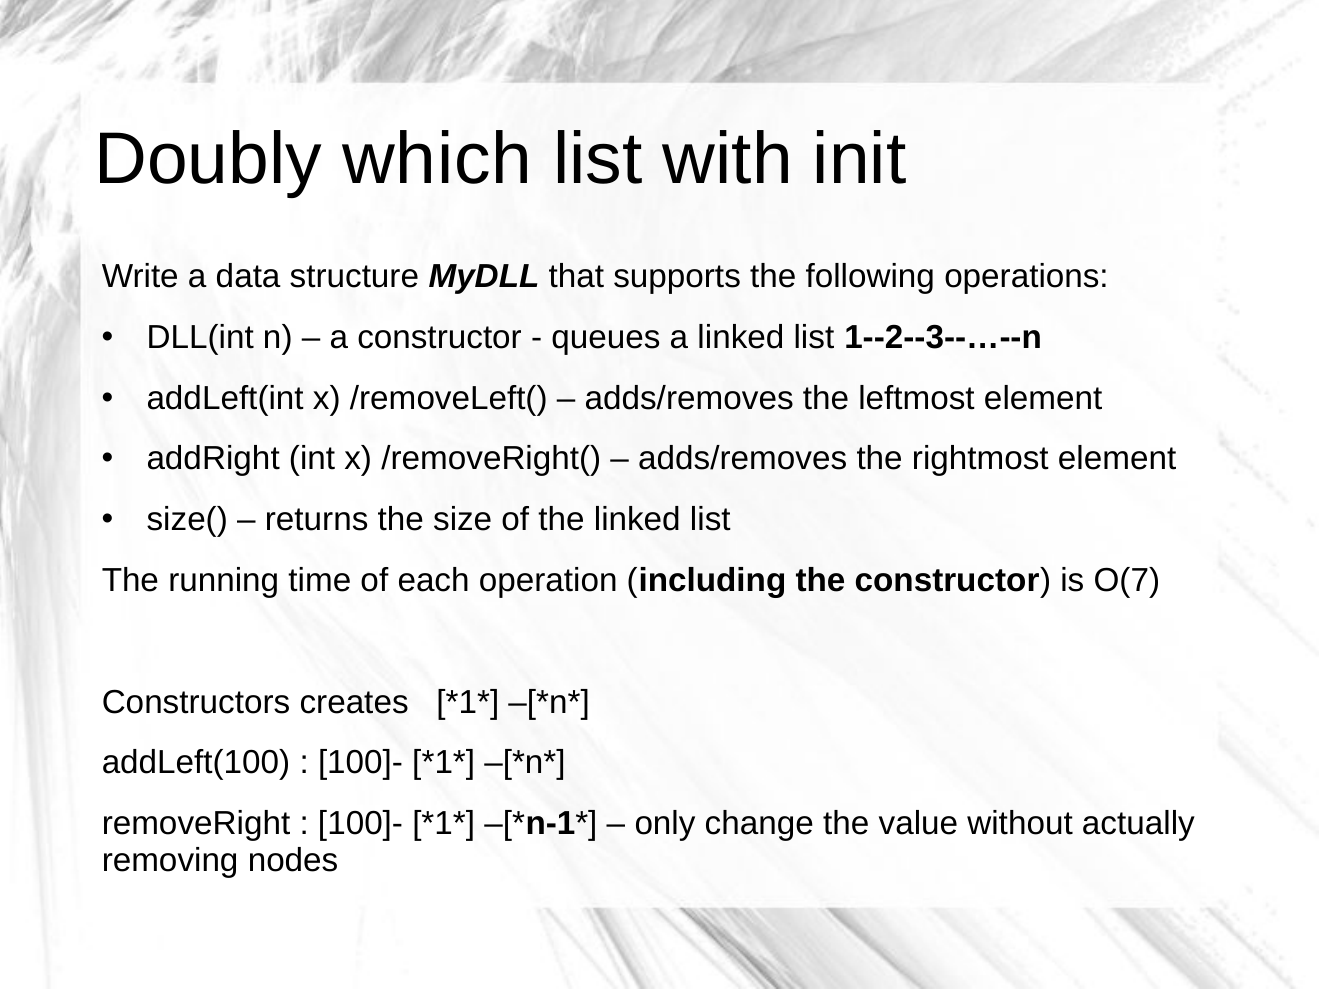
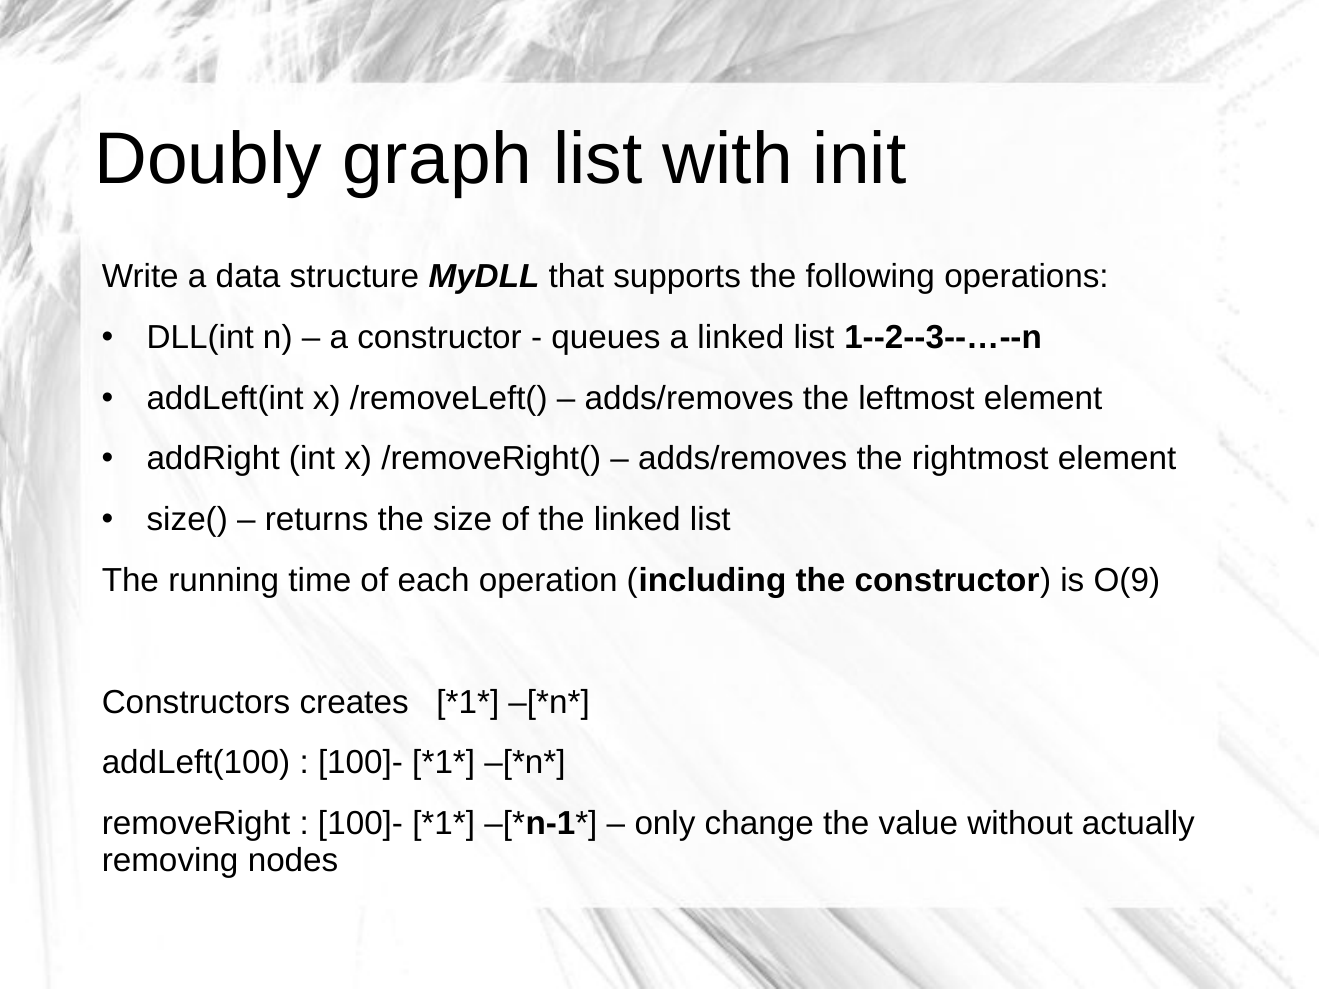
which: which -> graph
O(7: O(7 -> O(9
